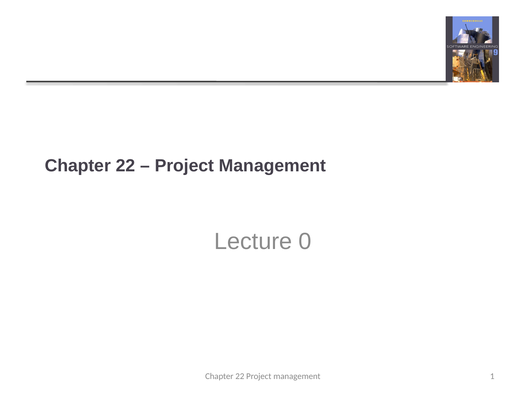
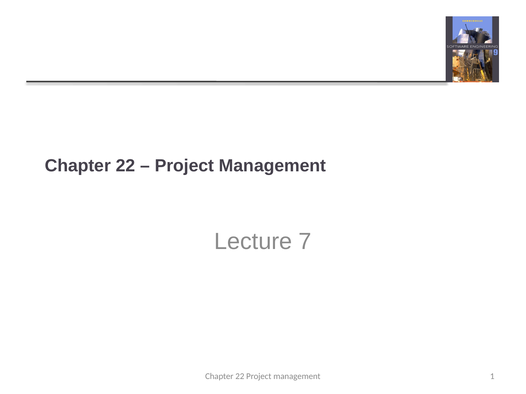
0: 0 -> 7
